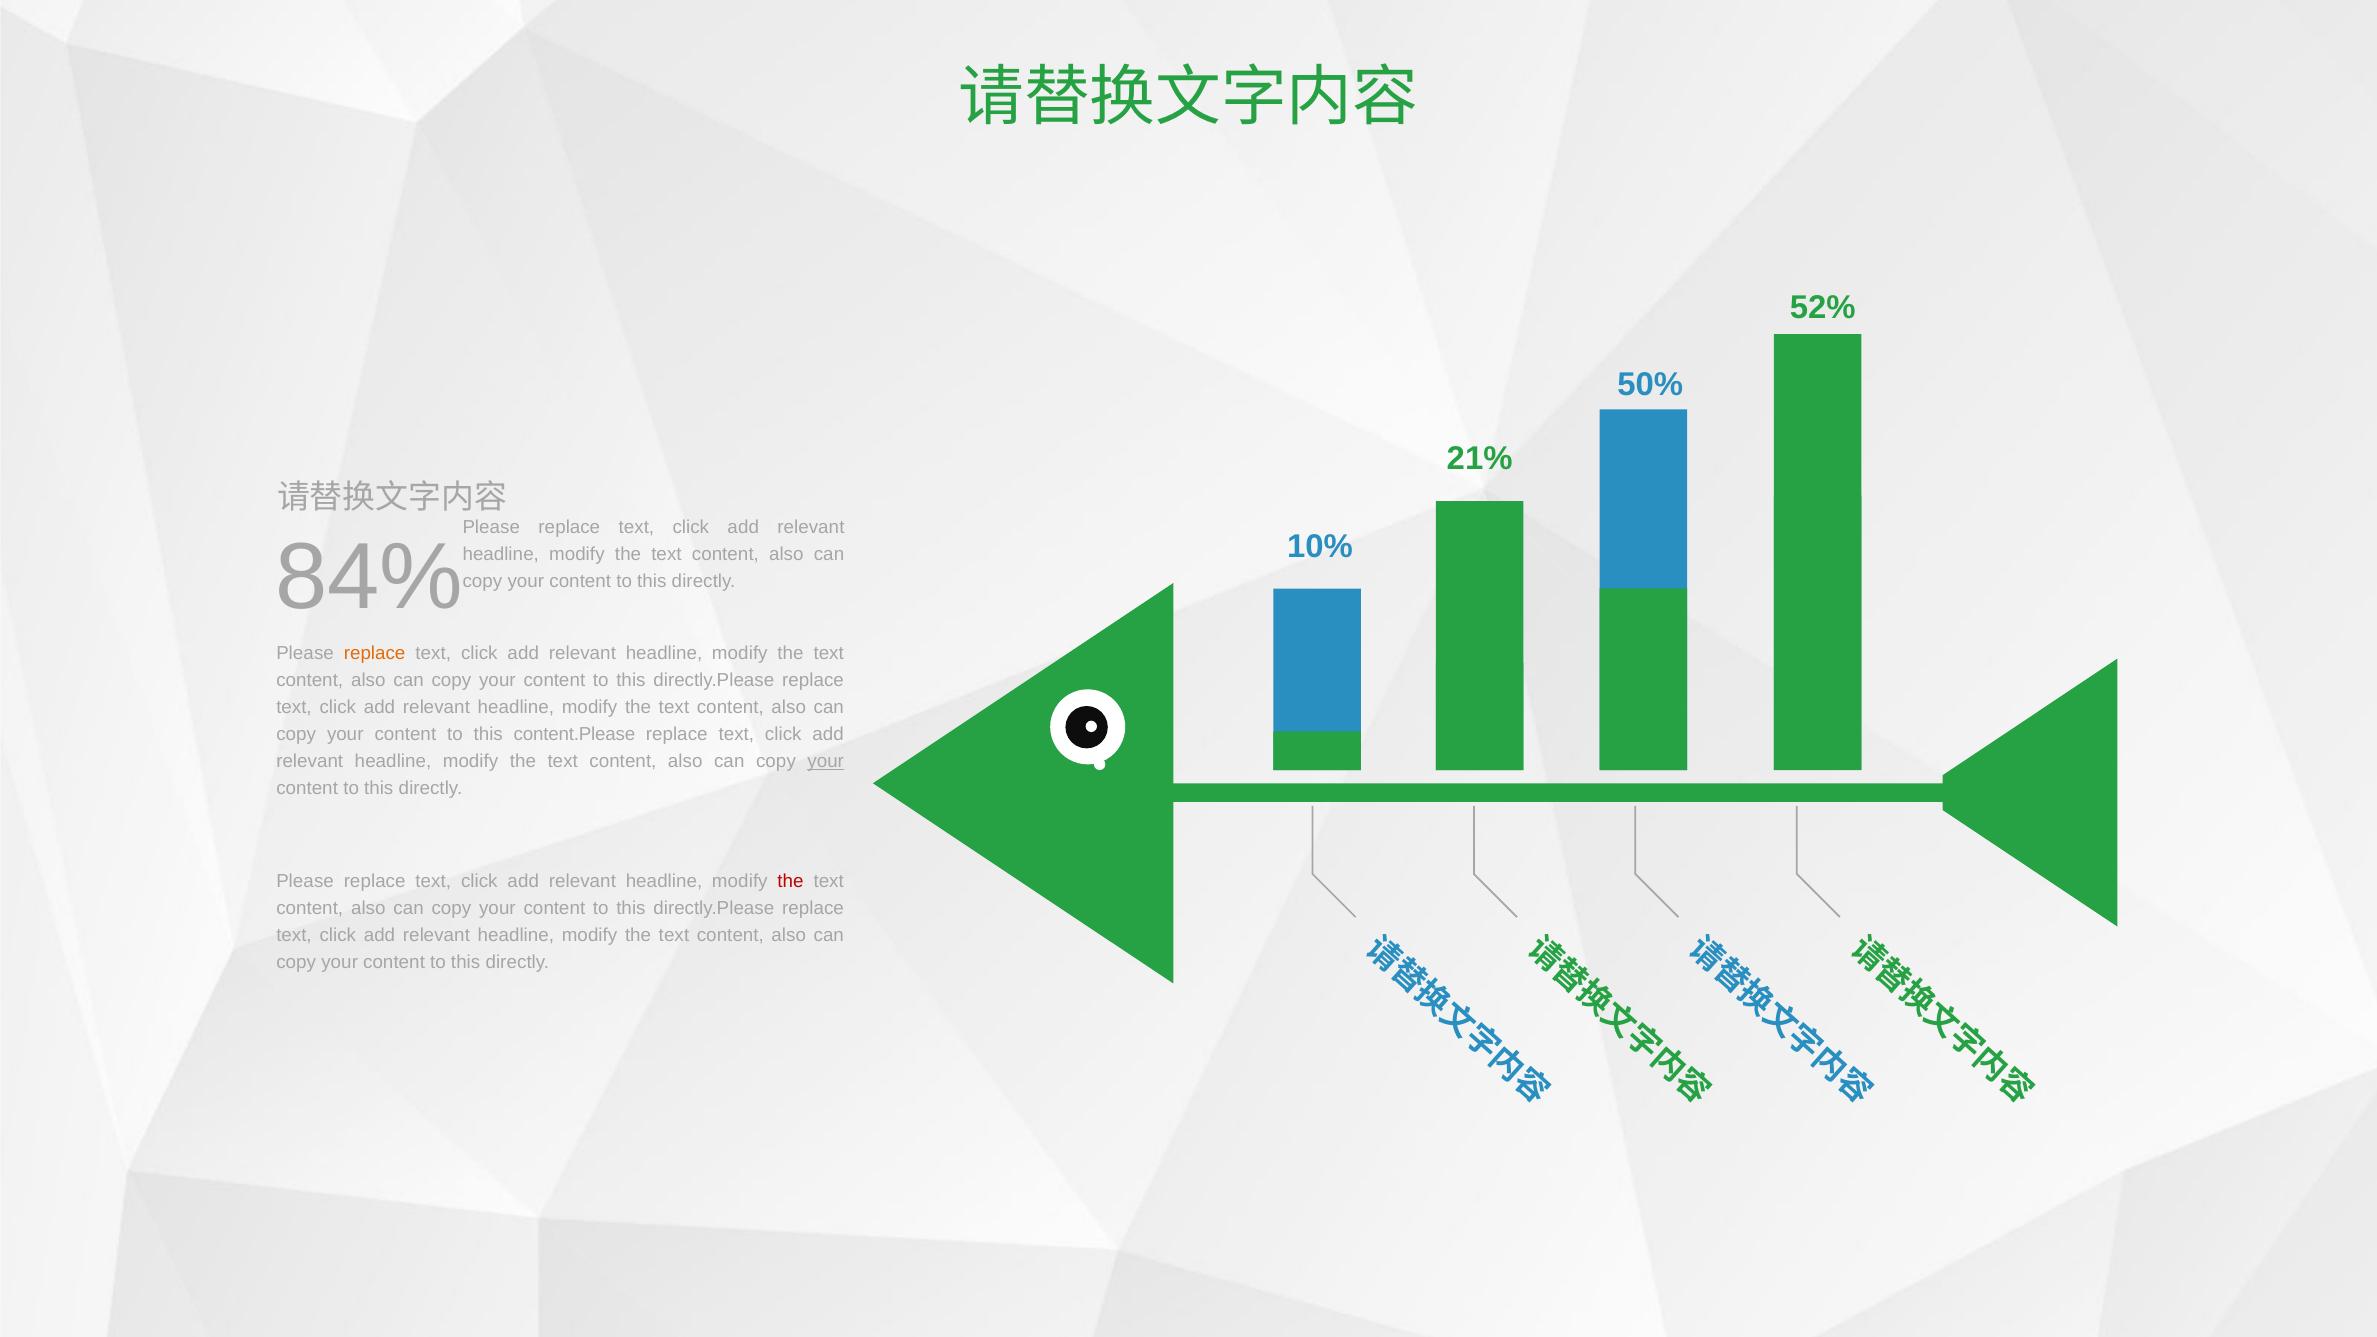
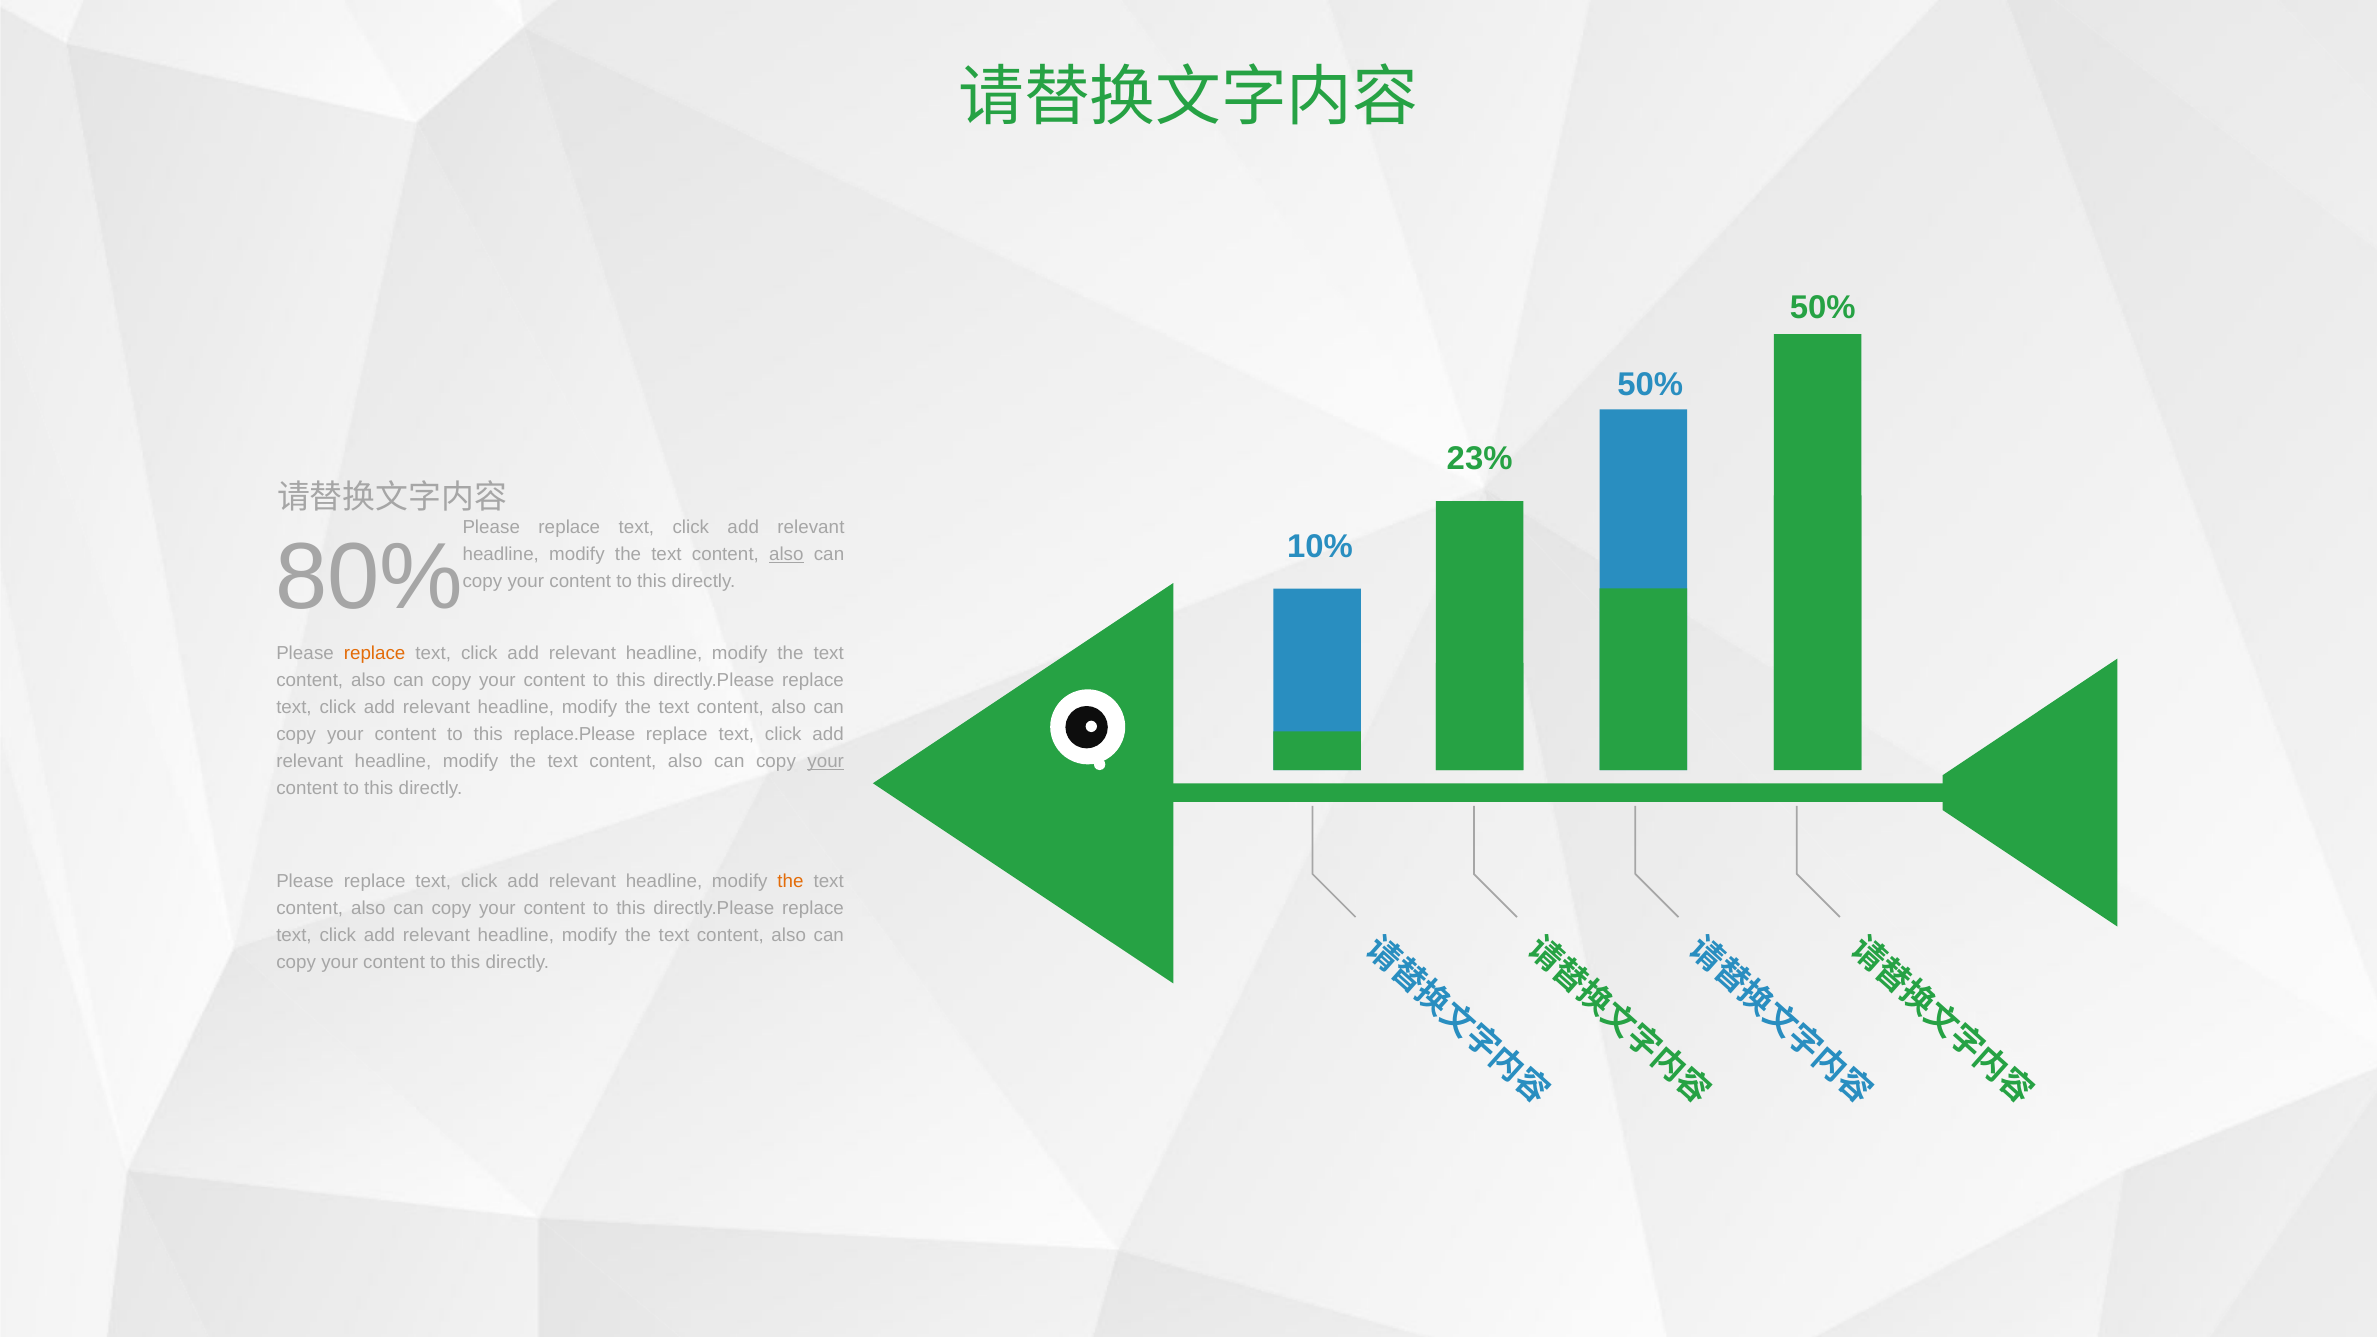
52% at (1823, 307): 52% -> 50%
21%: 21% -> 23%
84%: 84% -> 80%
also at (786, 554) underline: none -> present
content.Please: content.Please -> replace.Please
the at (790, 881) colour: red -> orange
